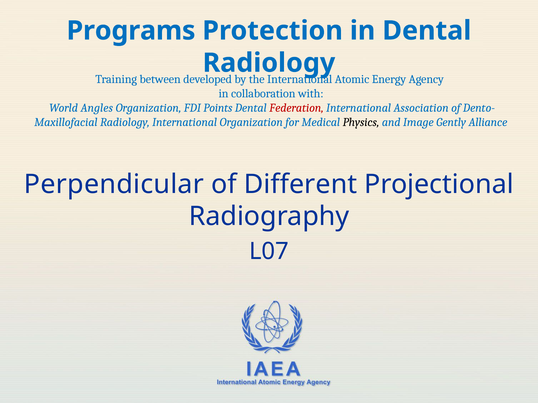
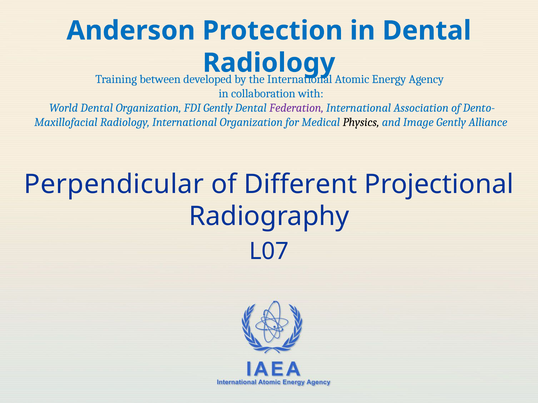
Programs: Programs -> Anderson
World Angles: Angles -> Dental
FDI Points: Points -> Gently
Federation colour: red -> purple
